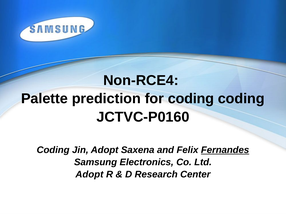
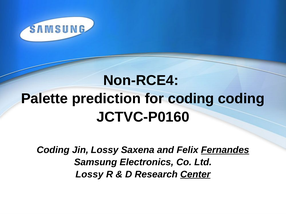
Jin Adopt: Adopt -> Lossy
Adopt at (89, 175): Adopt -> Lossy
Center underline: none -> present
